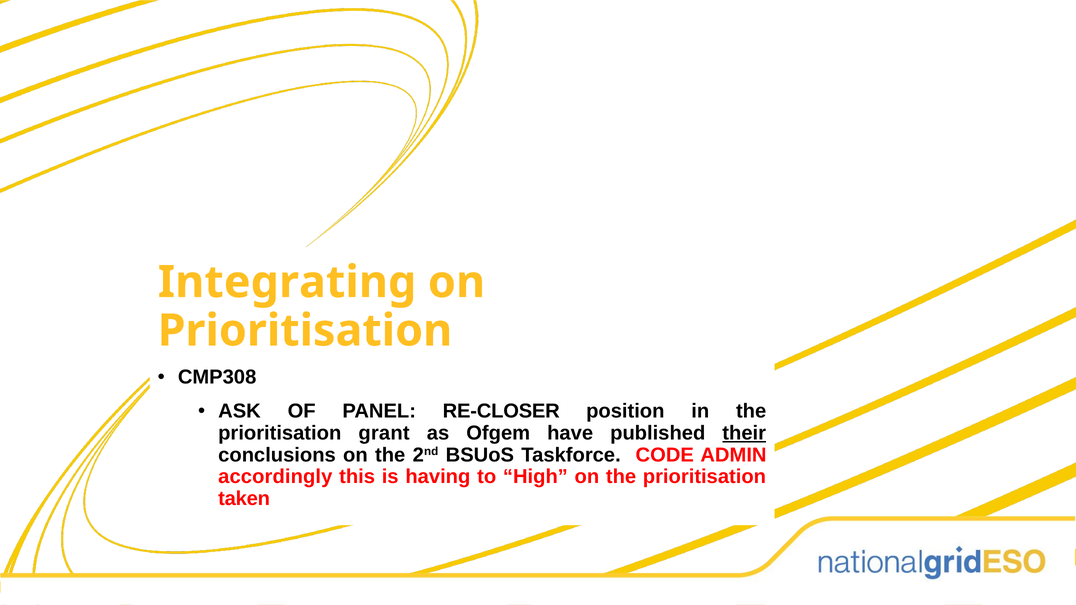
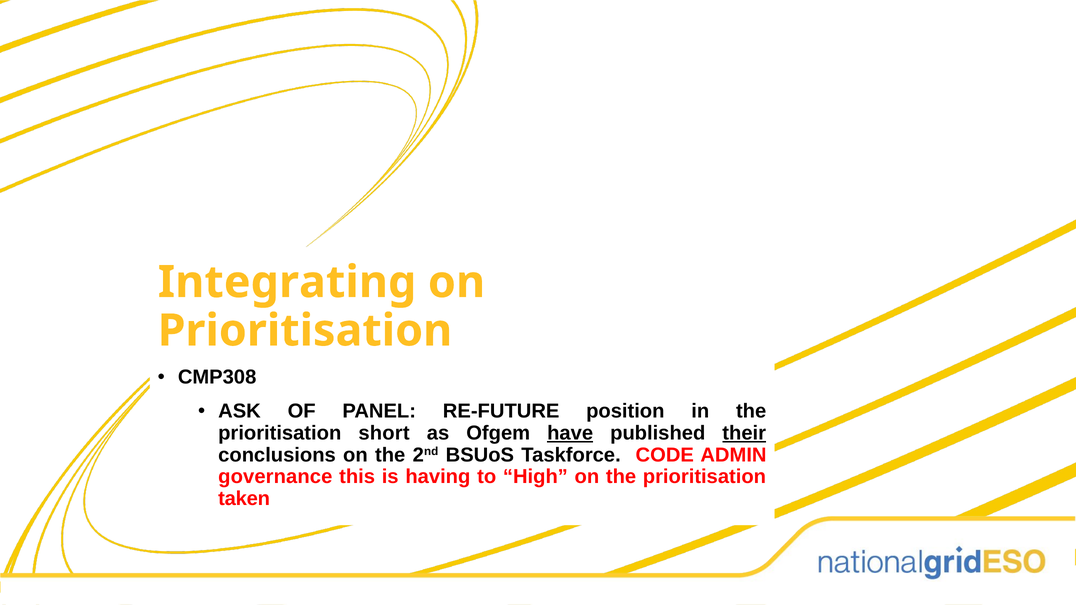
RE-CLOSER: RE-CLOSER -> RE-FUTURE
grant: grant -> short
have underline: none -> present
accordingly: accordingly -> governance
